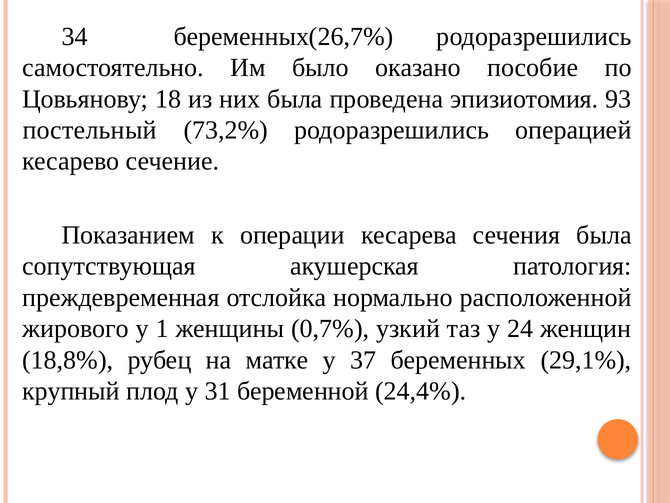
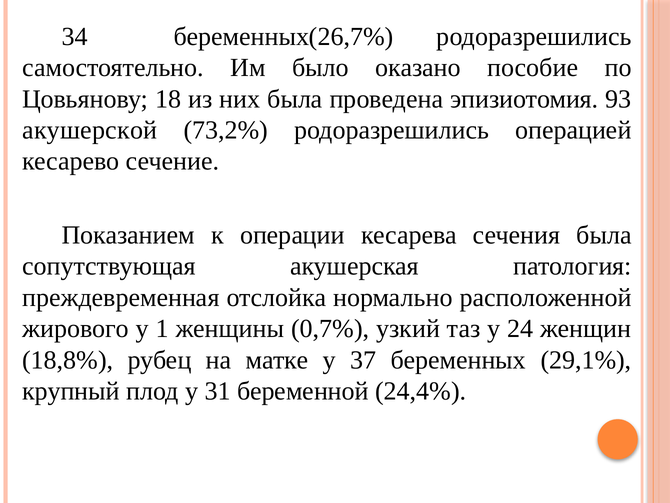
постельный: постельный -> акушерской
